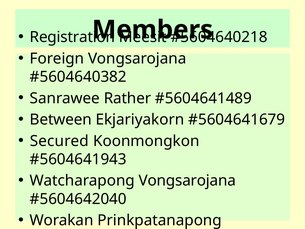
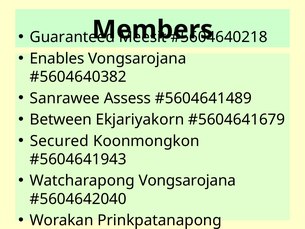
Registration: Registration -> Guaranteed
Foreign: Foreign -> Enables
Rather: Rather -> Assess
